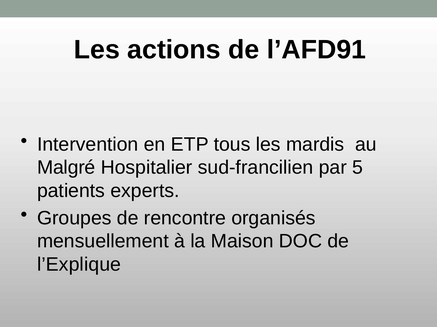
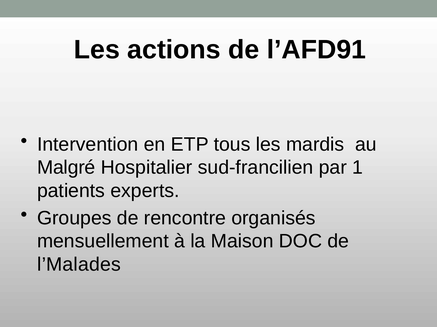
5: 5 -> 1
l’Explique: l’Explique -> l’Malades
